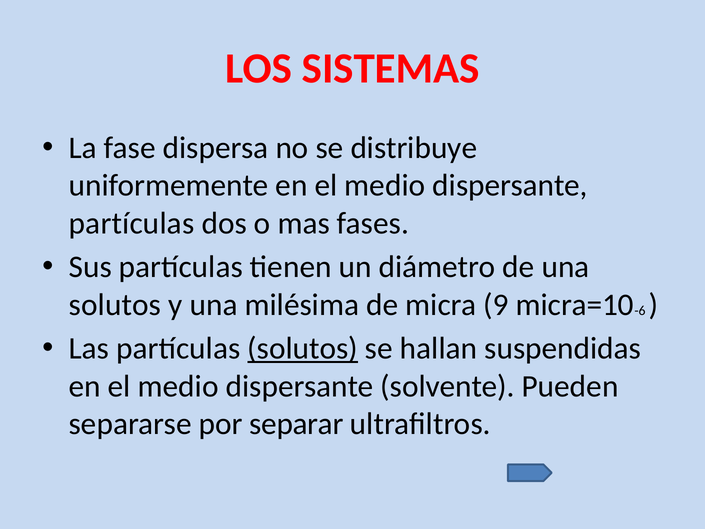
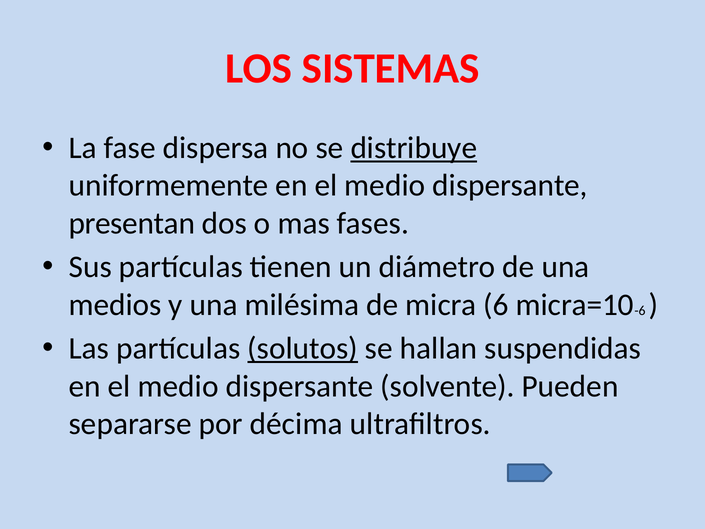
distribuye underline: none -> present
partículas at (132, 223): partículas -> presentan
solutos at (115, 305): solutos -> medios
9: 9 -> 6
separar: separar -> décima
